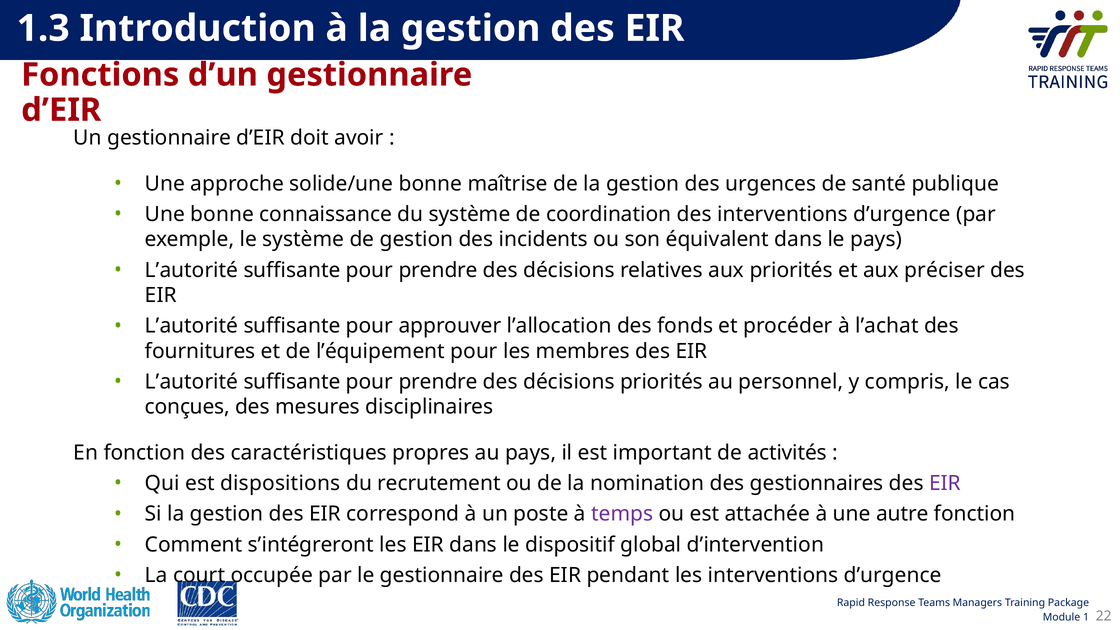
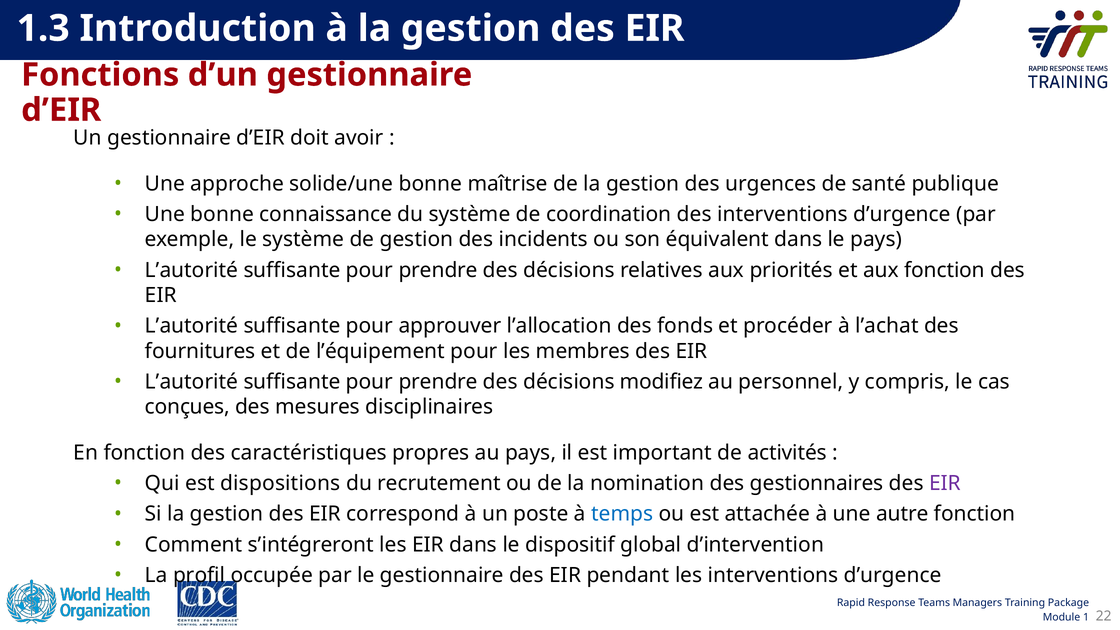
aux préciser: préciser -> fonction
décisions priorités: priorités -> modifiez
temps colour: purple -> blue
court: court -> profil
